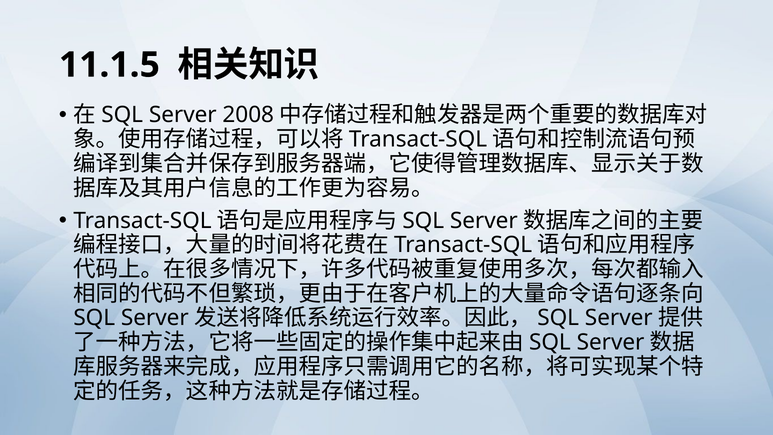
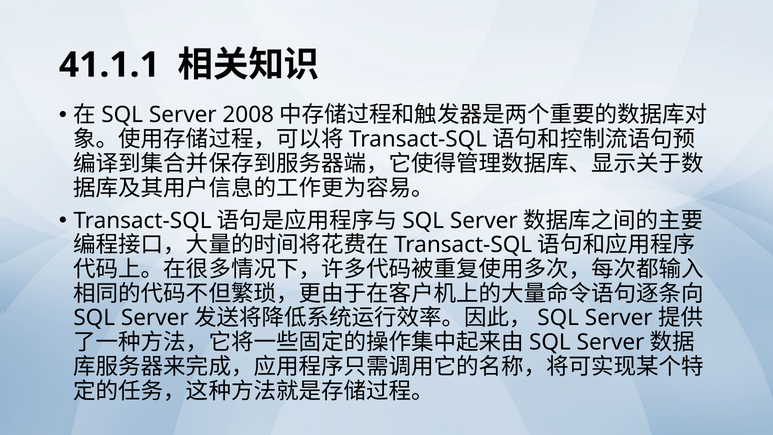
11.1.5: 11.1.5 -> 41.1.1
